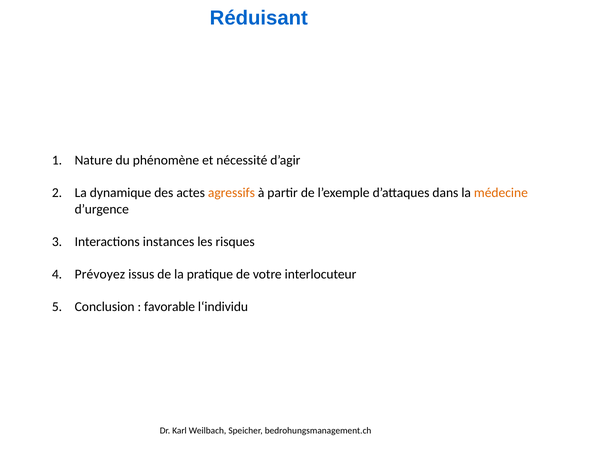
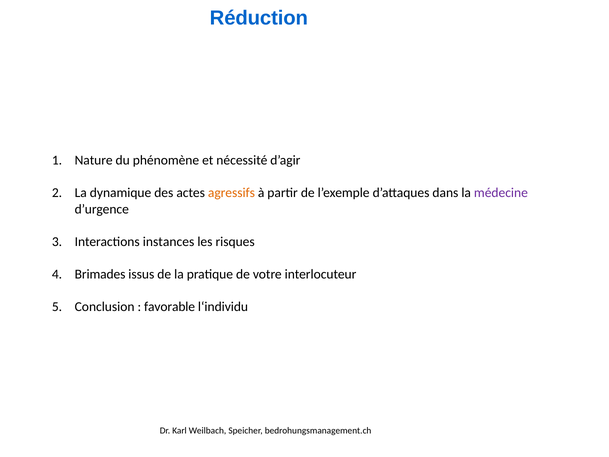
Réduisant: Réduisant -> Réduction
médecine colour: orange -> purple
Prévoyez: Prévoyez -> Brimades
